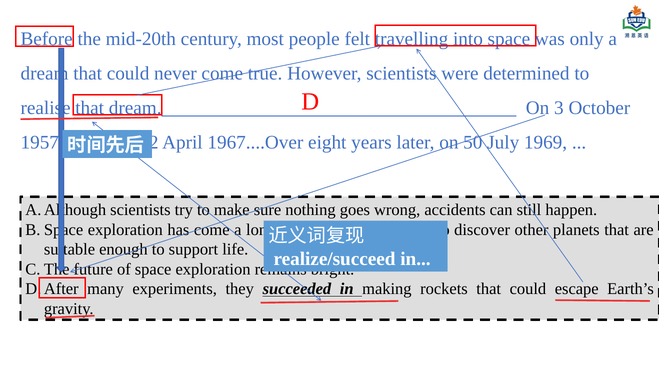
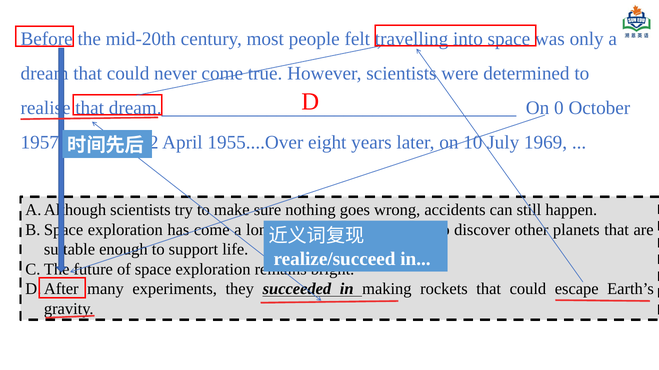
3: 3 -> 0
1967....Over: 1967....Over -> 1955....Over
50: 50 -> 10
